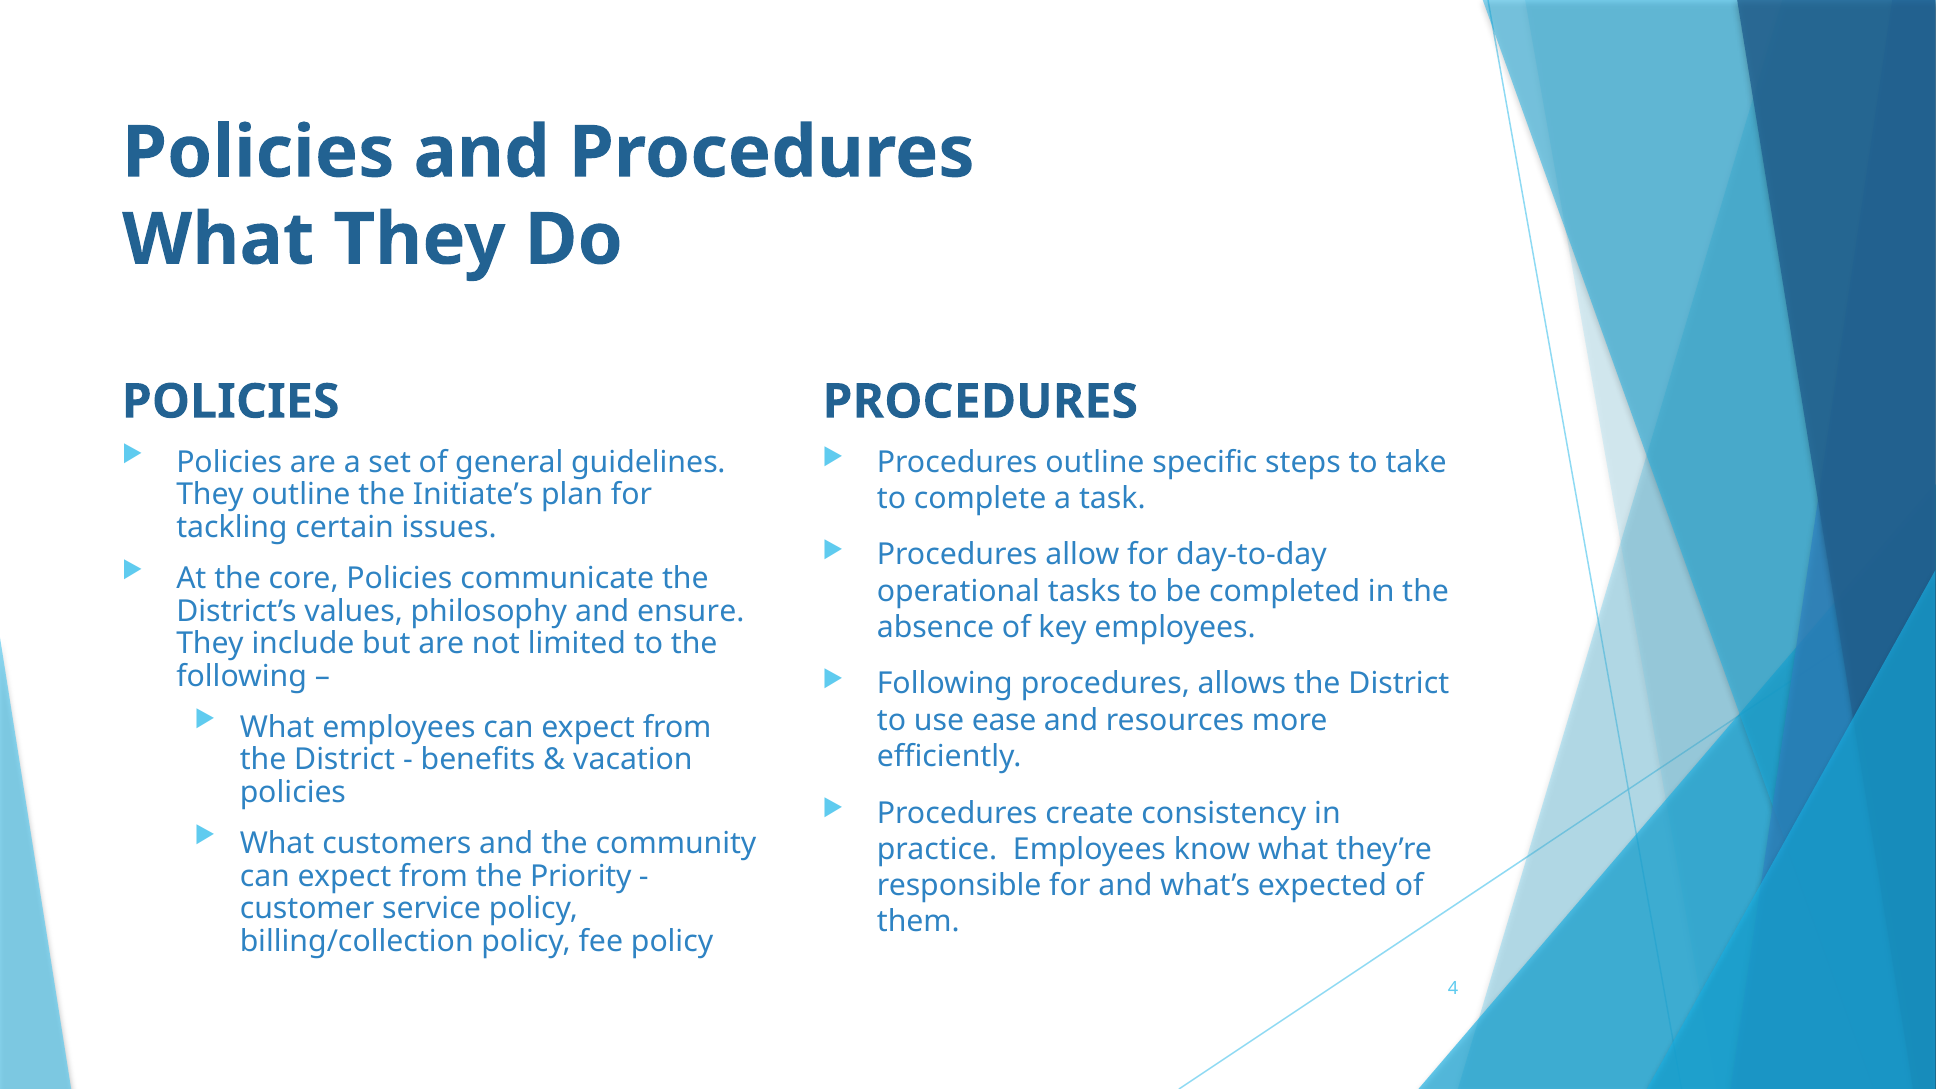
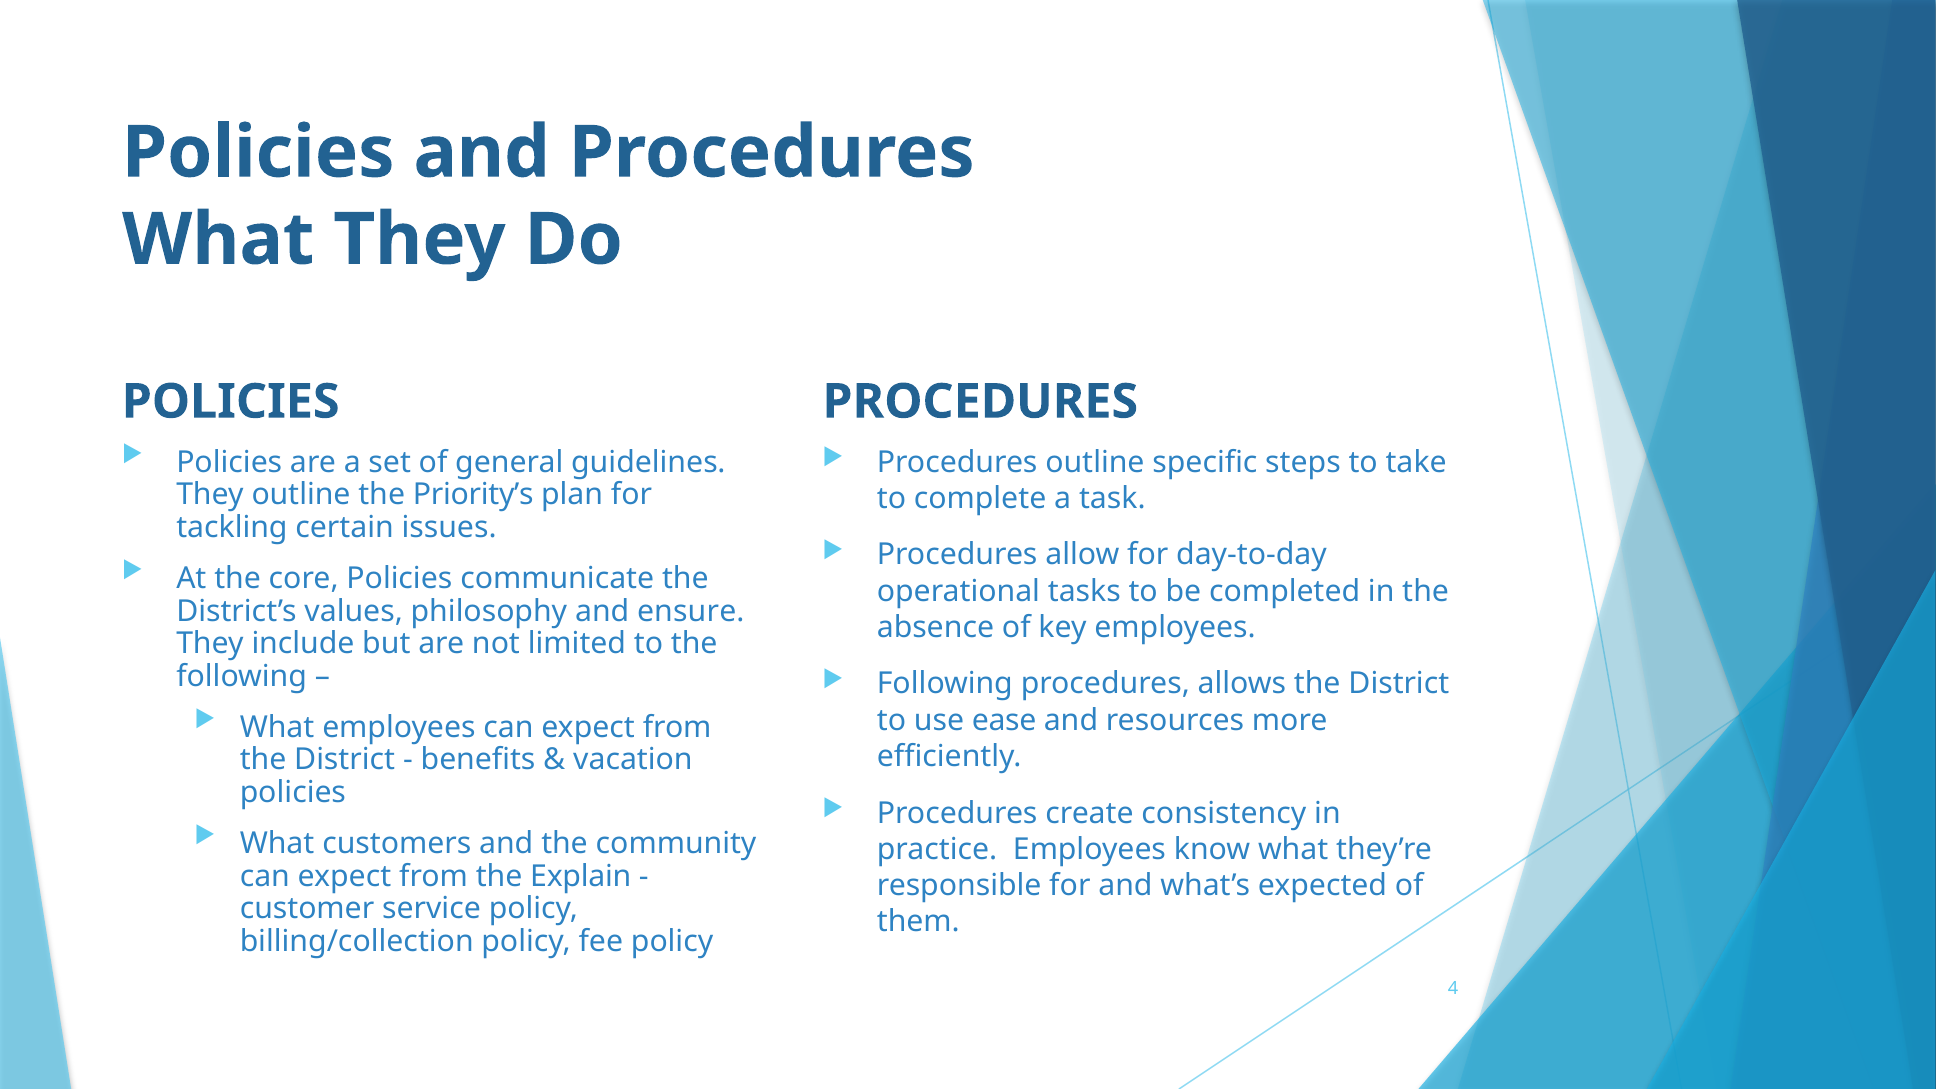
Initiate’s: Initiate’s -> Priority’s
Priority: Priority -> Explain
